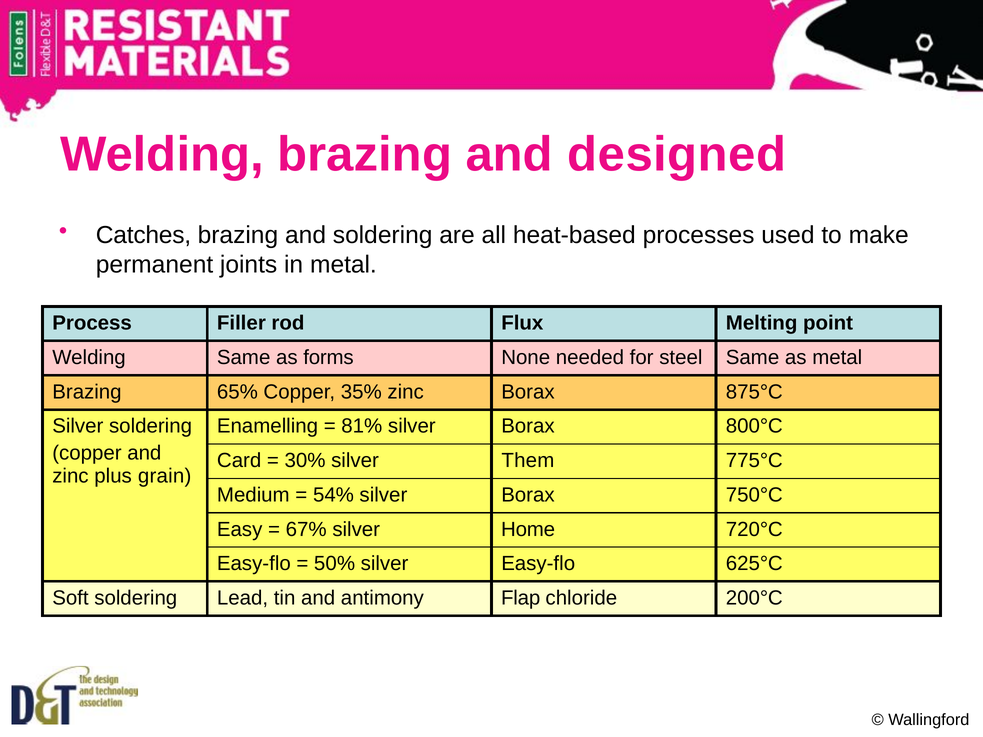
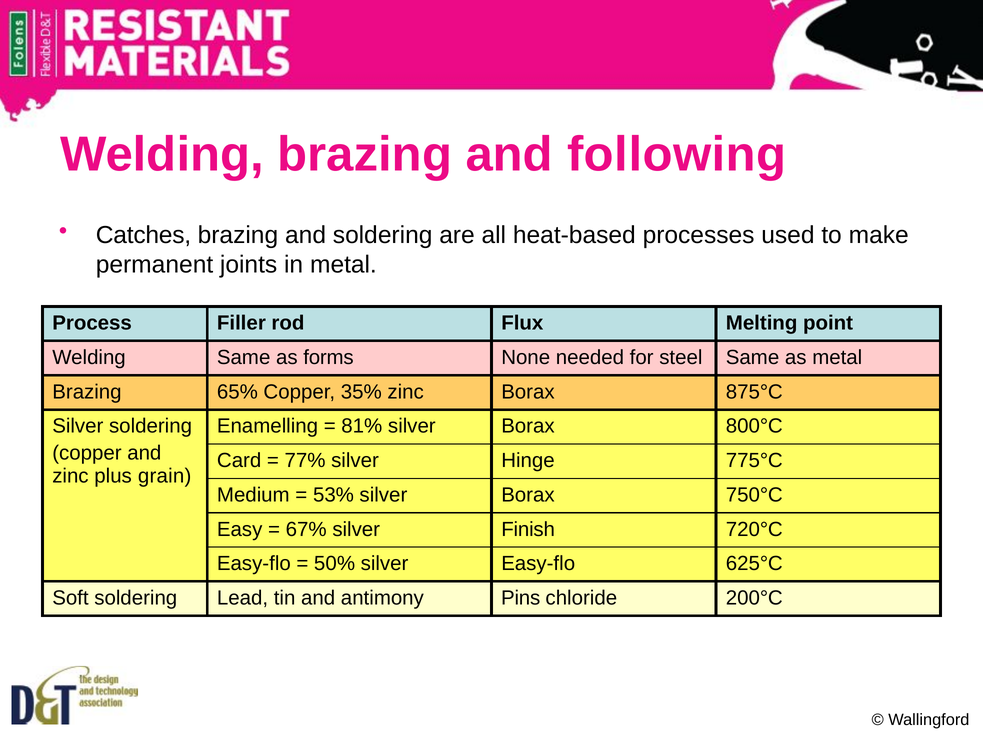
designed: designed -> following
30%: 30% -> 77%
Them: Them -> Hinge
54%: 54% -> 53%
Home: Home -> Finish
Flap: Flap -> Pins
